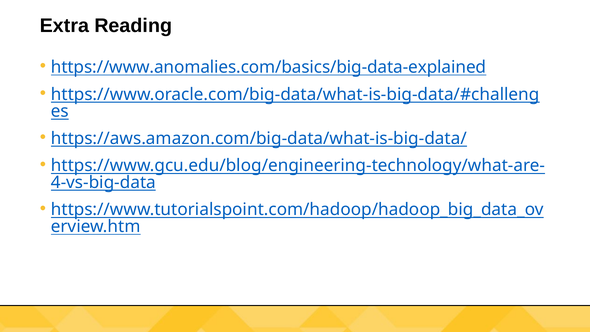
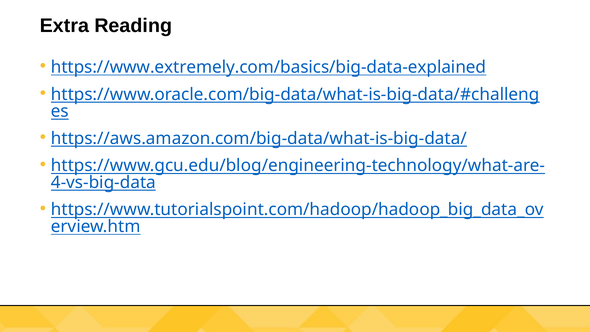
https://www.anomalies.com/basics/big-data-explained: https://www.anomalies.com/basics/big-data-explained -> https://www.extremely.com/basics/big-data-explained
